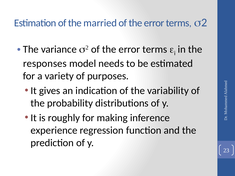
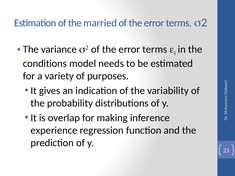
responses: responses -> conditions
roughly: roughly -> overlap
